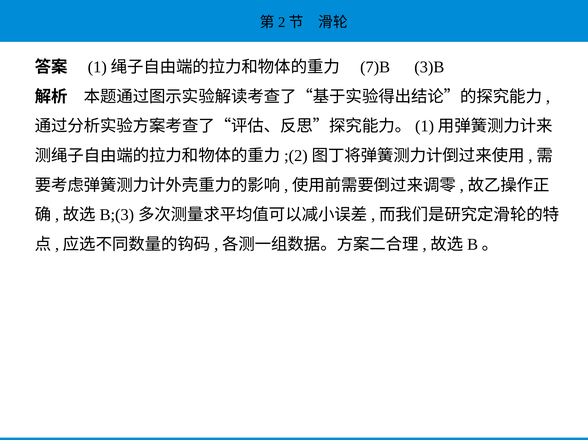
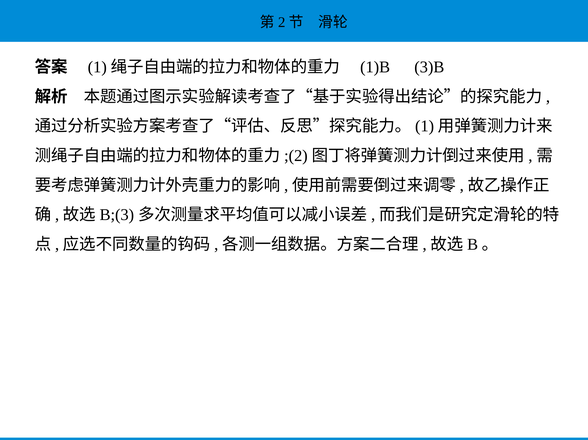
7)B: 7)B -> 1)B
